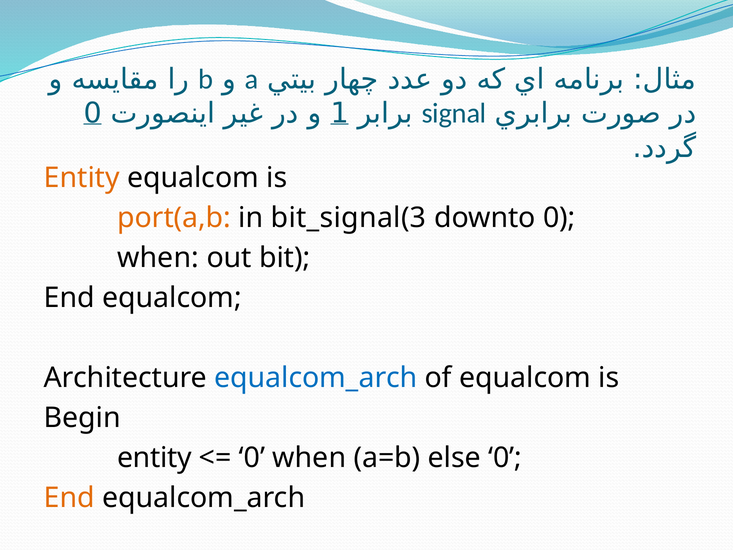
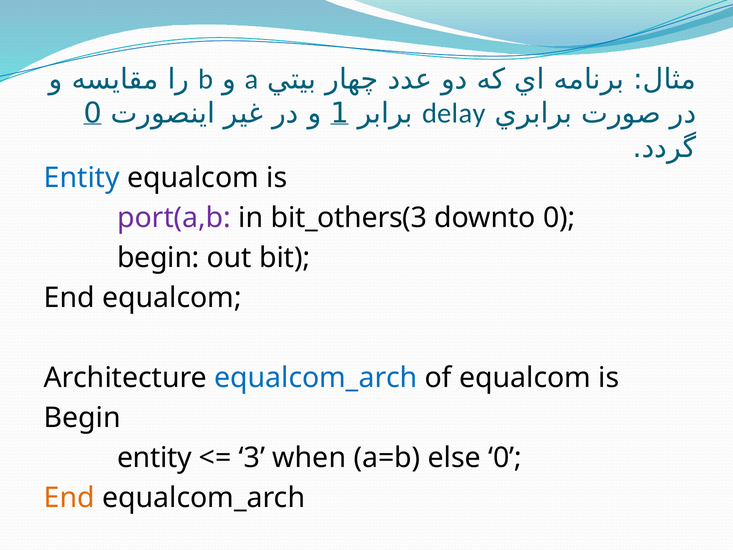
signal: signal -> delay
Entity at (82, 178) colour: orange -> blue
port(a,b colour: orange -> purple
bit_signal(3: bit_signal(3 -> bit_others(3
when at (158, 258): when -> begin
0 at (252, 457): 0 -> 3
